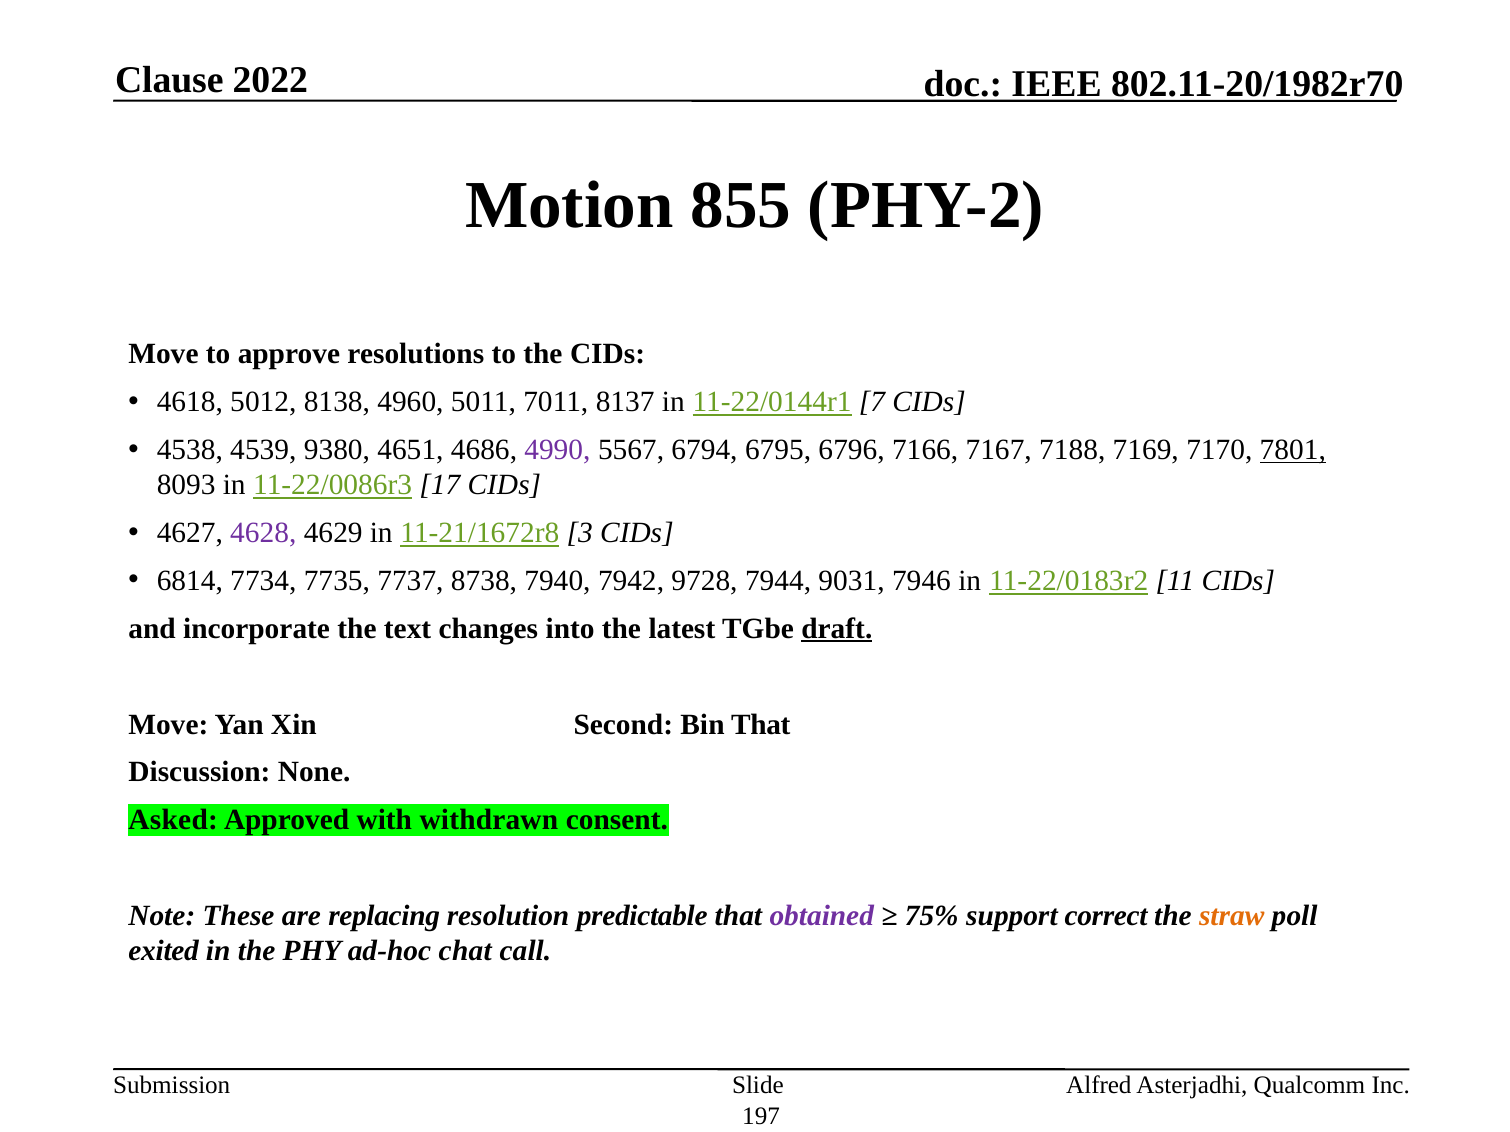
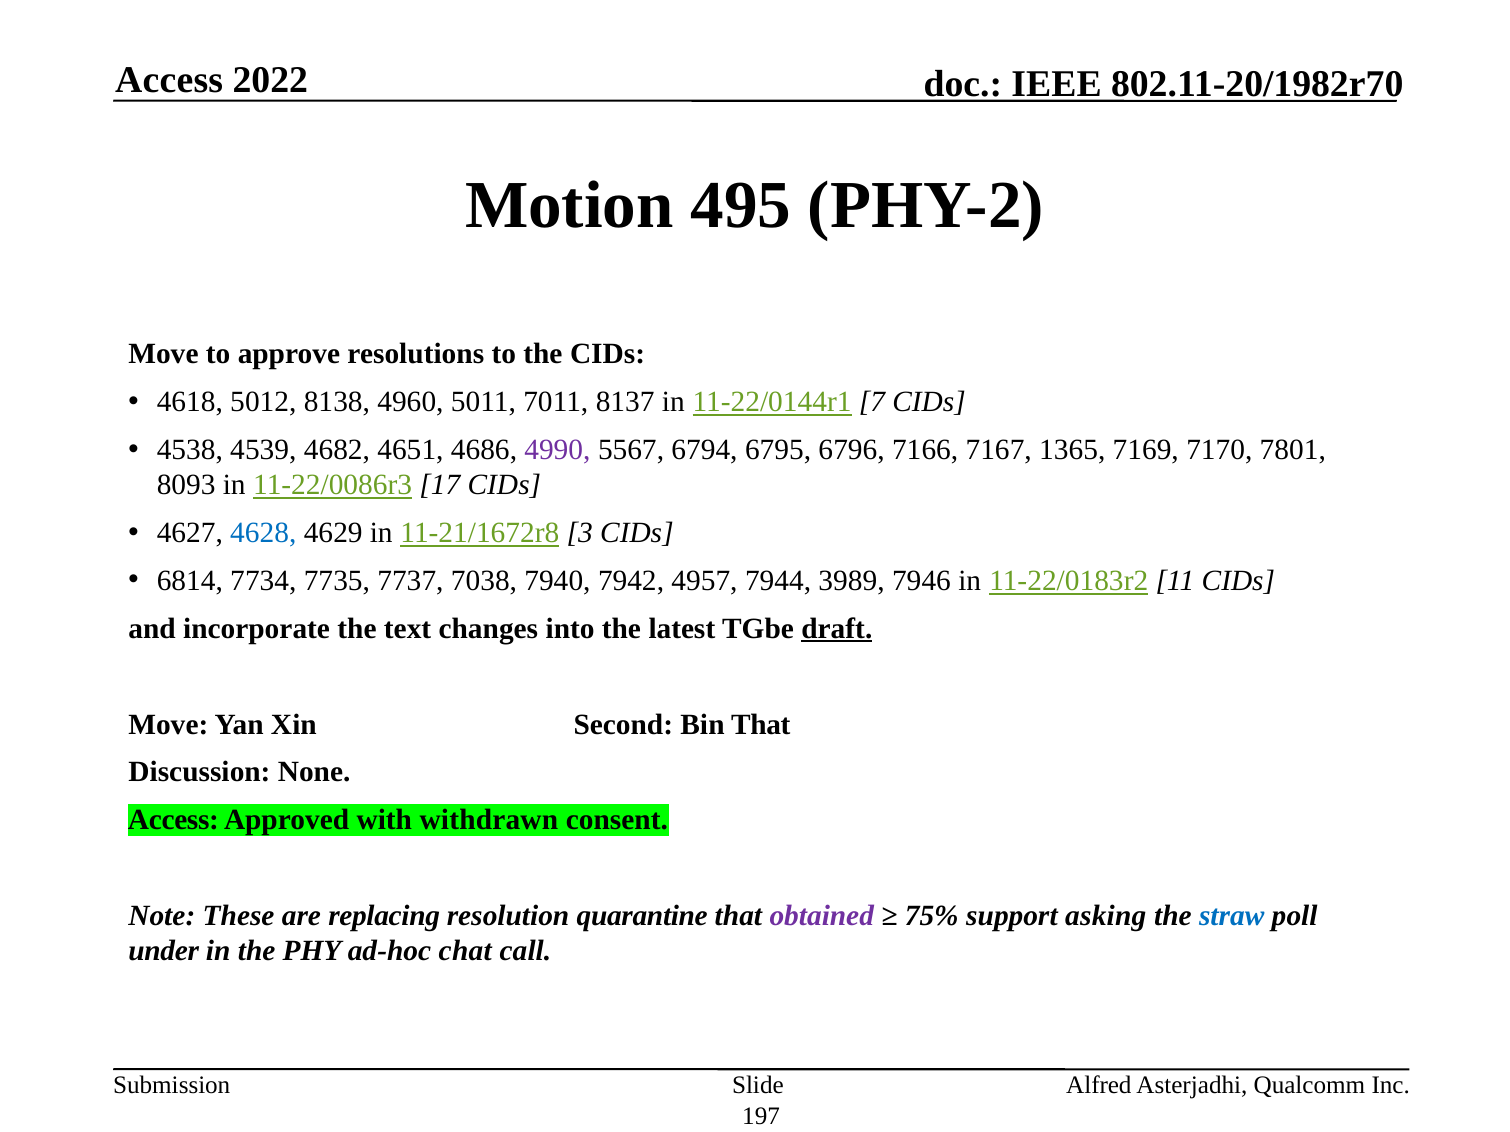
Clause at (169, 80): Clause -> Access
855: 855 -> 495
9380: 9380 -> 4682
7188: 7188 -> 1365
7801 underline: present -> none
4628 colour: purple -> blue
8738: 8738 -> 7038
9728: 9728 -> 4957
9031: 9031 -> 3989
Asked at (173, 820): Asked -> Access
predictable: predictable -> quarantine
correct: correct -> asking
straw colour: orange -> blue
exited: exited -> under
